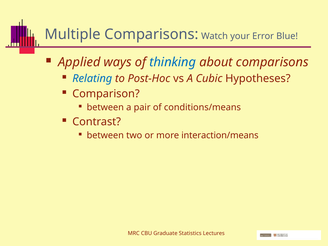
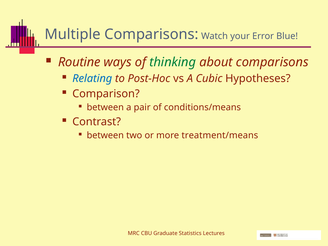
Applied: Applied -> Routine
thinking colour: blue -> green
interaction/means: interaction/means -> treatment/means
